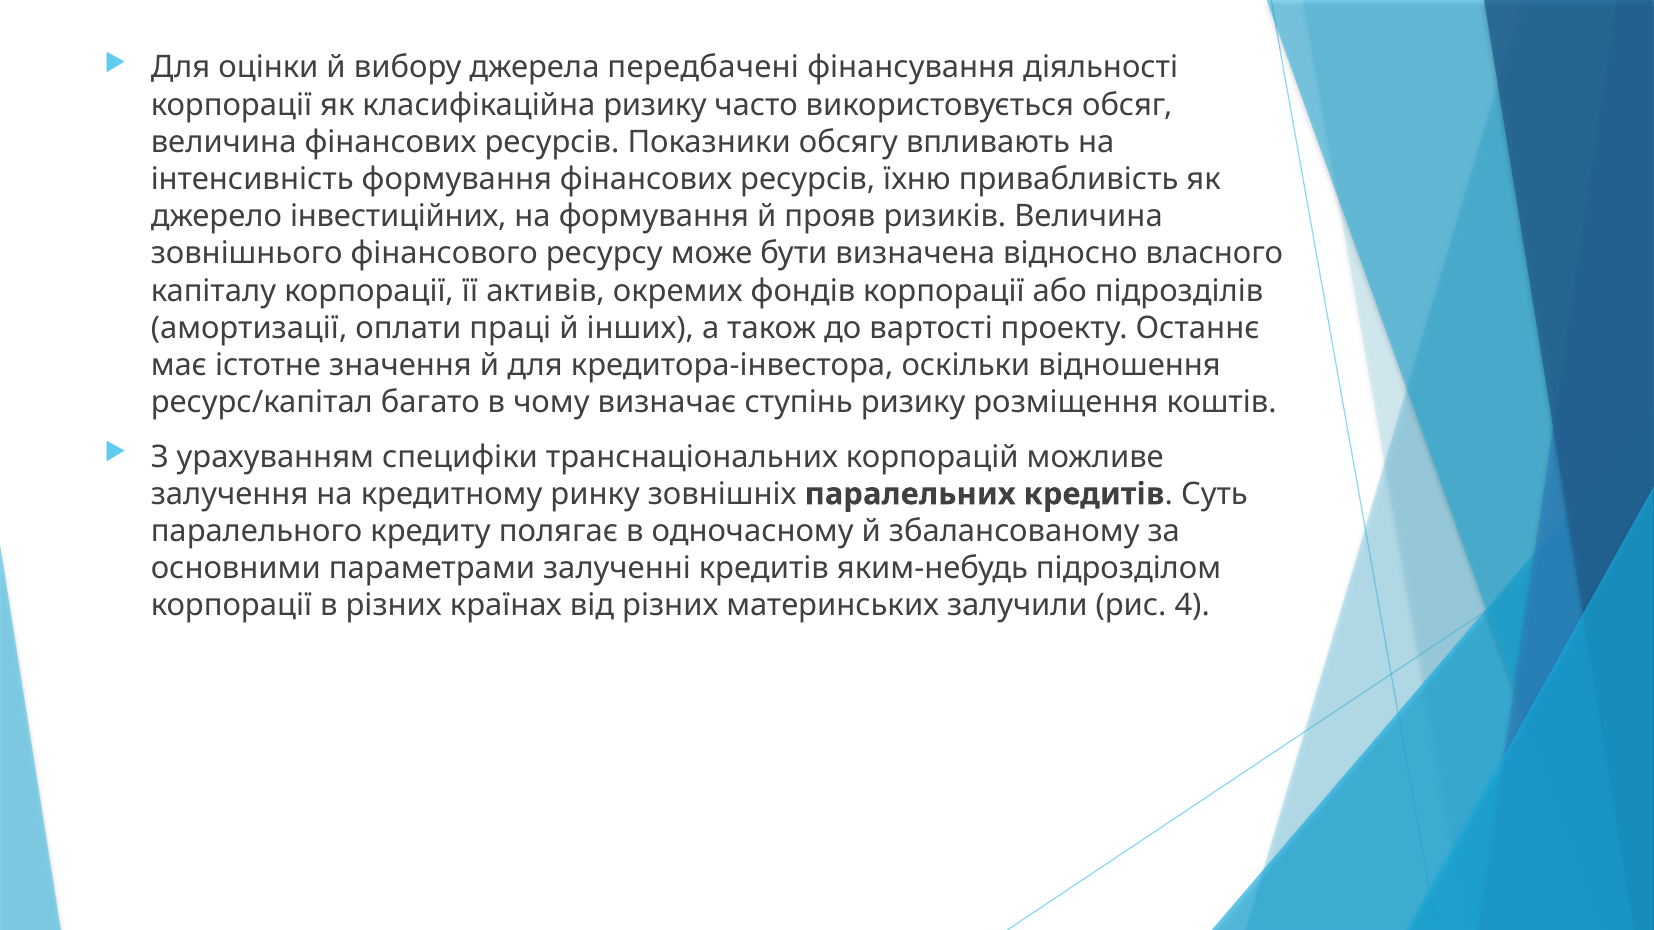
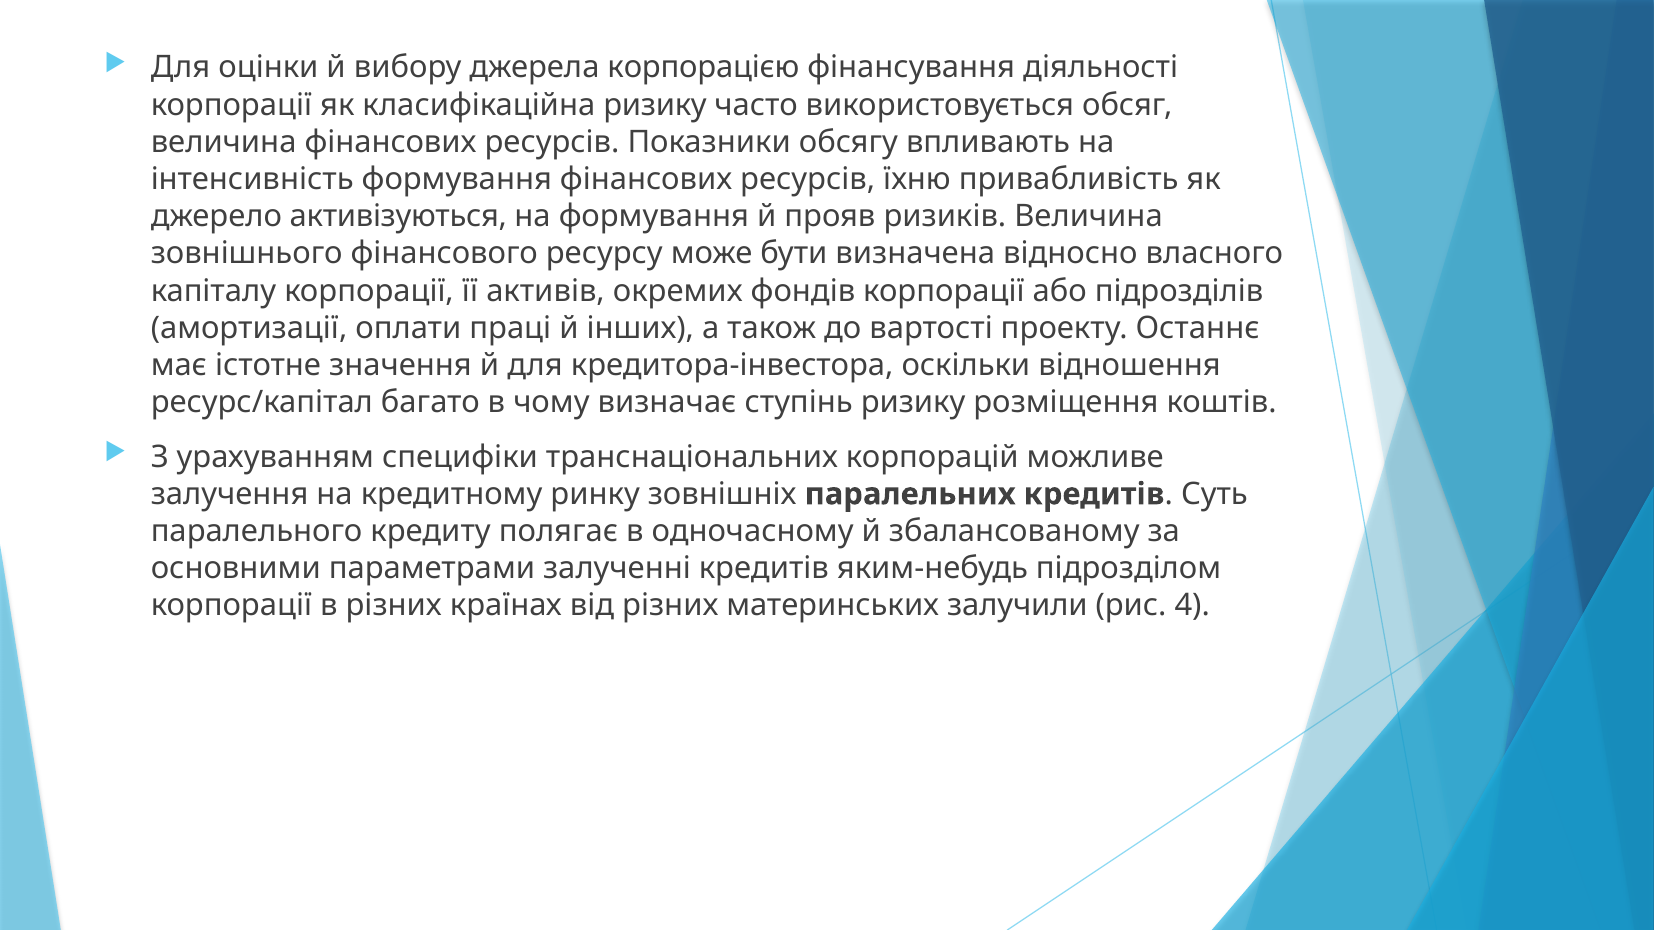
передбачені: передбачені -> корпорацією
інвестиційних: інвестиційних -> активізуються
